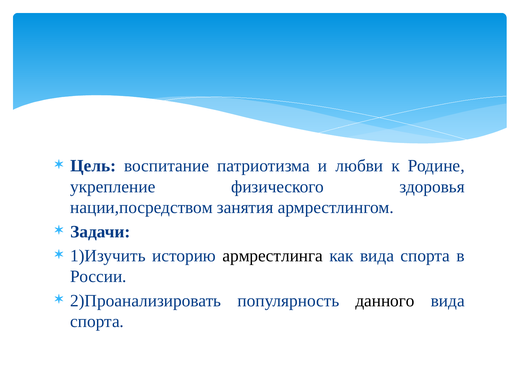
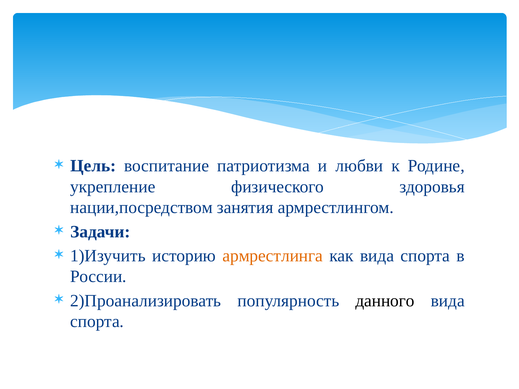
армрестлинга colour: black -> orange
